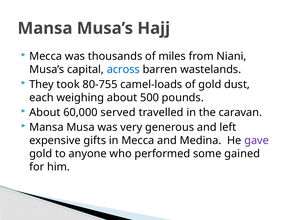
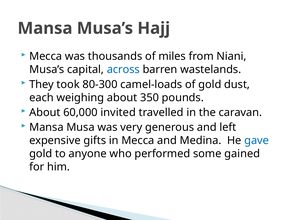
80-755: 80-755 -> 80-300
500: 500 -> 350
served: served -> invited
gave colour: purple -> blue
